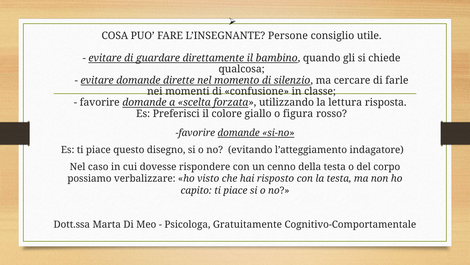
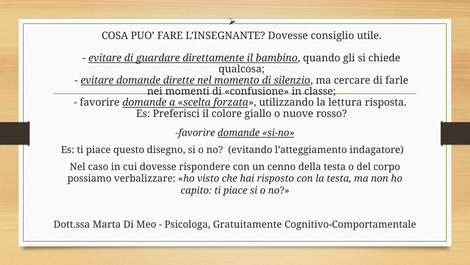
L’INSEGNANTE Persone: Persone -> Dovesse
figura: figura -> nuove
